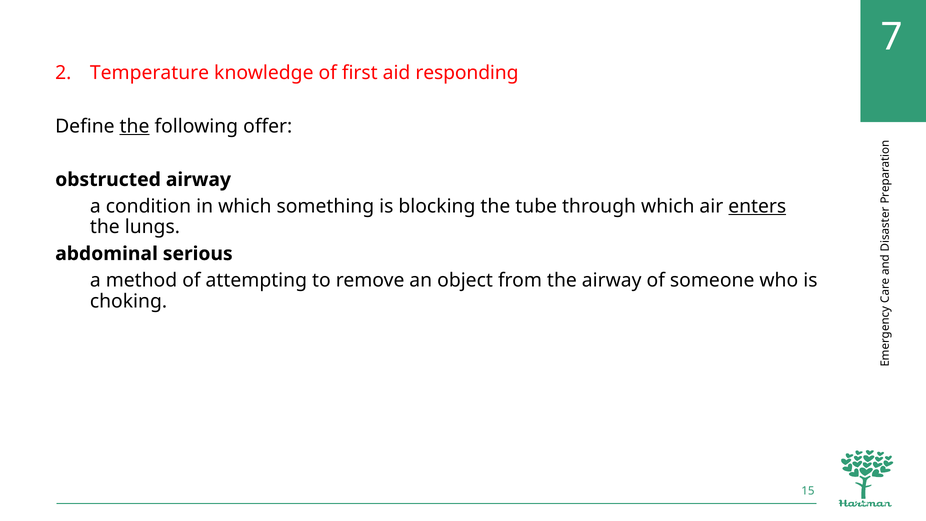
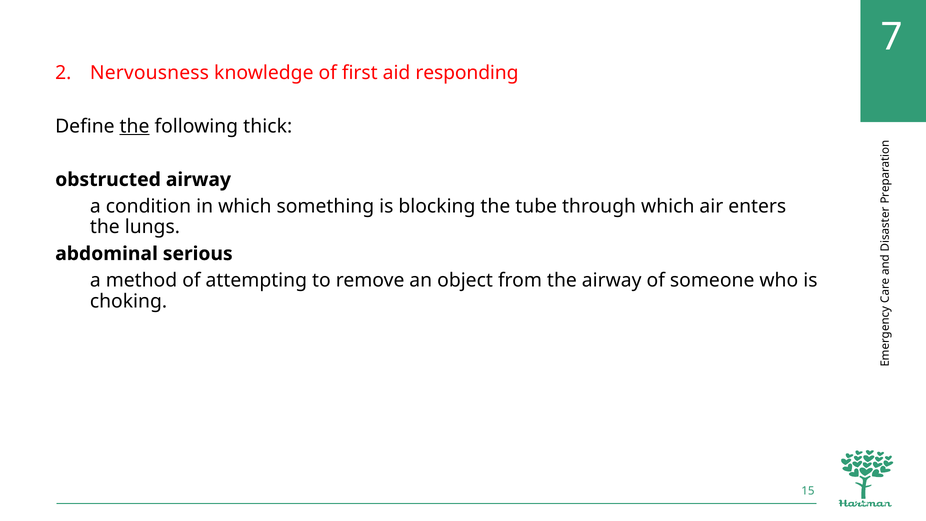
Temperature: Temperature -> Nervousness
offer: offer -> thick
enters underline: present -> none
